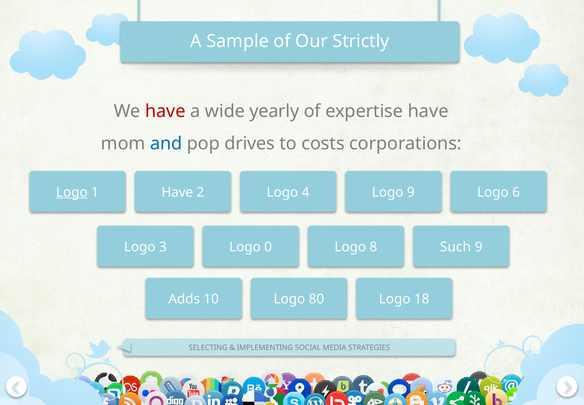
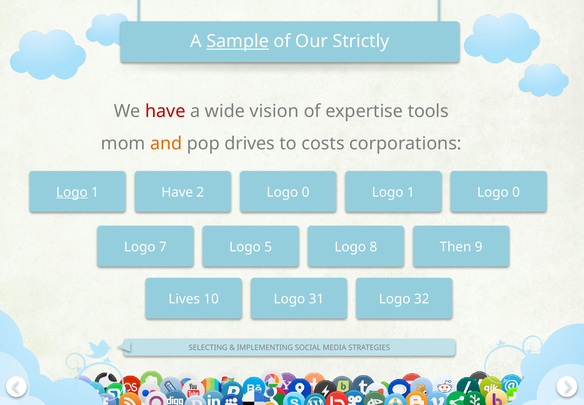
Sample underline: none -> present
yearly: yearly -> vision
expertise have: have -> tools
and colour: blue -> orange
2 Logo 4: 4 -> 0
9 at (411, 192): 9 -> 1
6 at (516, 192): 6 -> 0
3: 3 -> 7
0: 0 -> 5
Such: Such -> Then
Adds: Adds -> Lives
80: 80 -> 31
18: 18 -> 32
